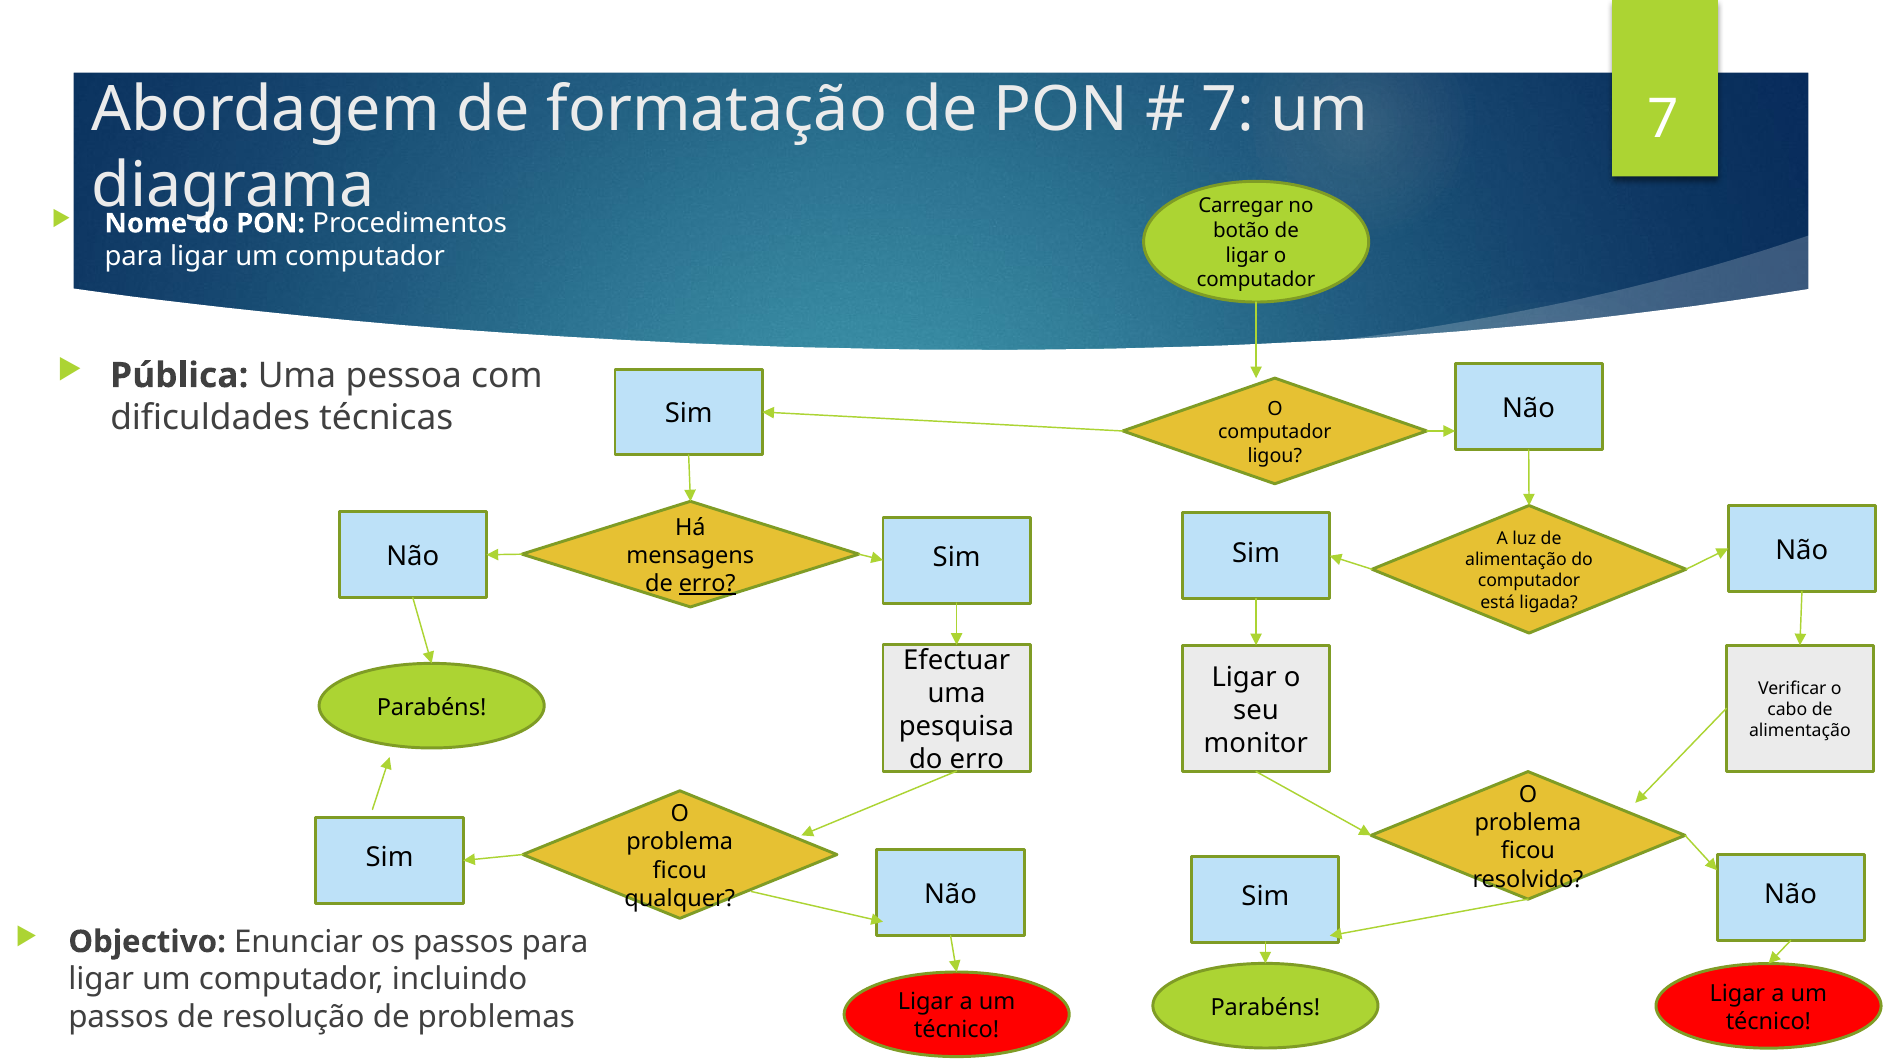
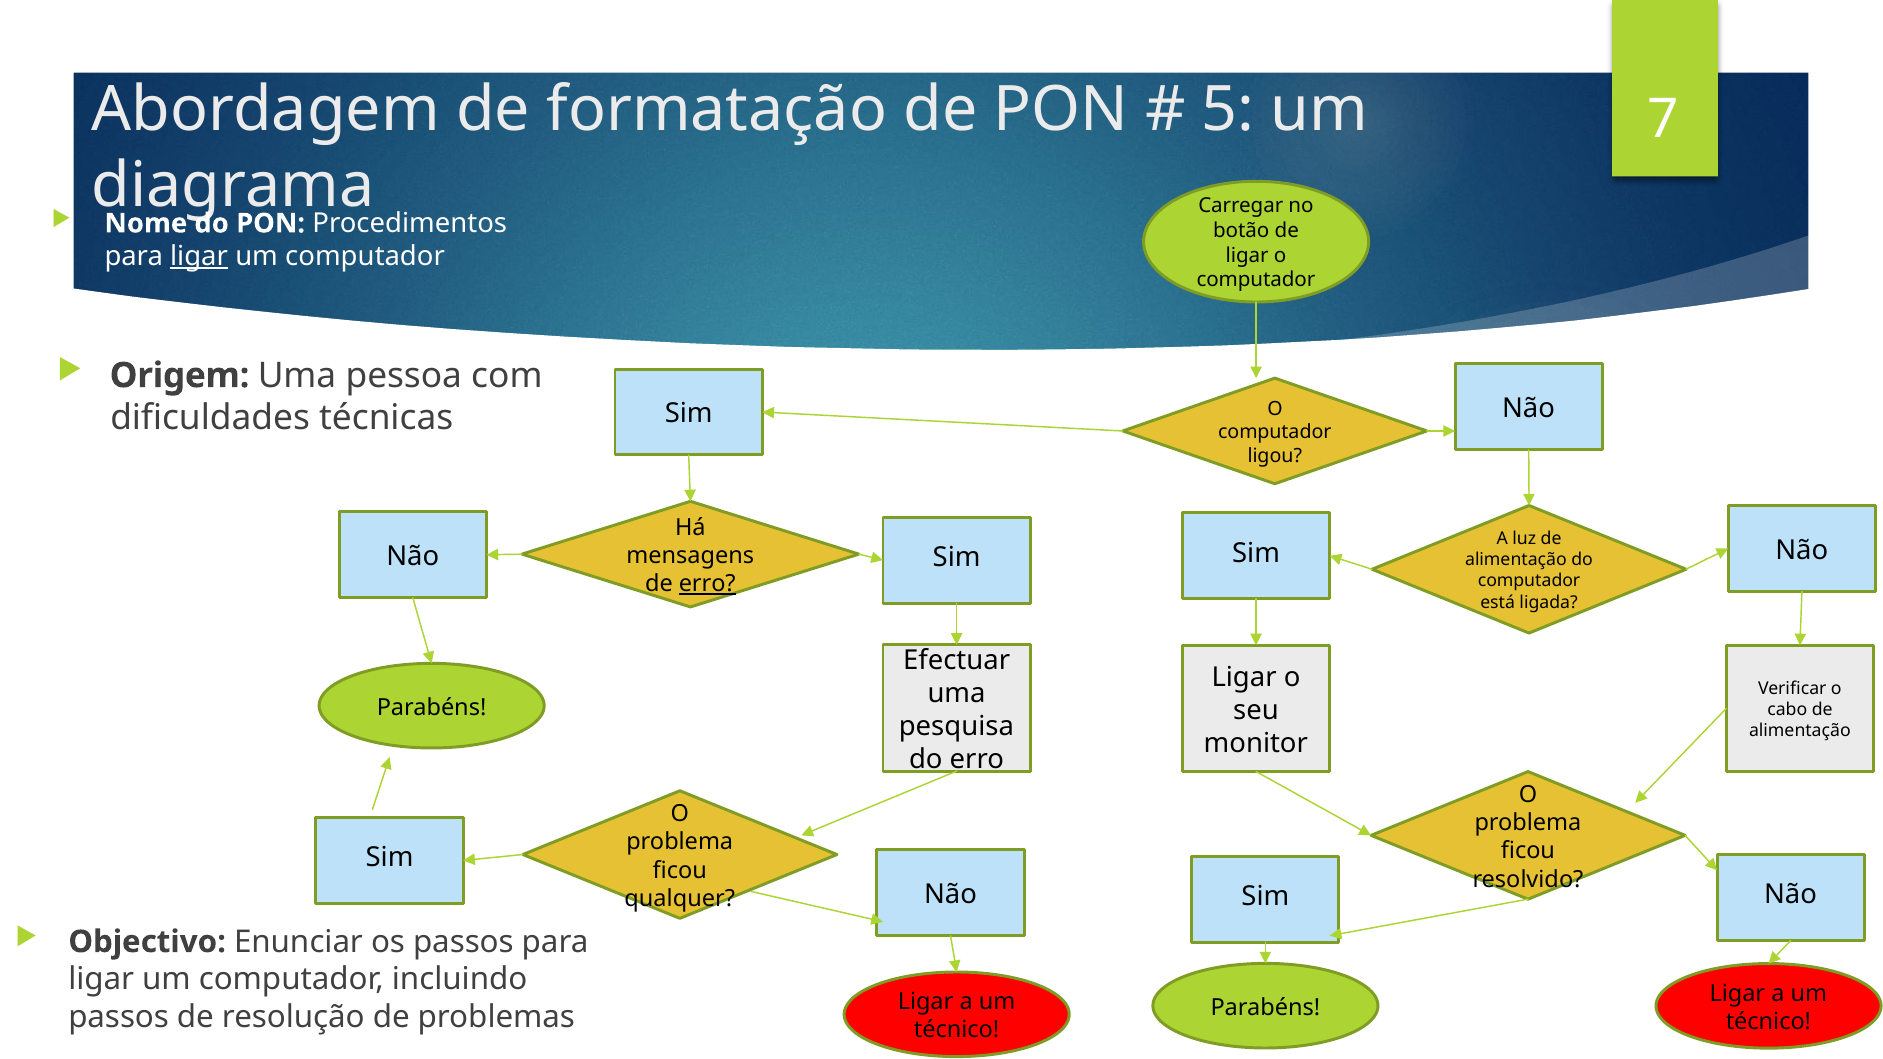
7 at (1228, 110): 7 -> 5
ligar at (199, 256) underline: none -> present
Pública: Pública -> Origem
